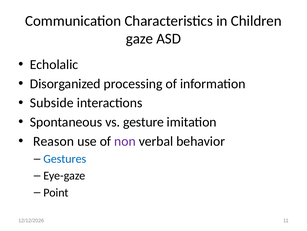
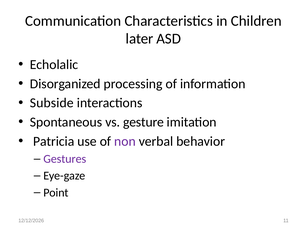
gaze: gaze -> later
Reason: Reason -> Patricia
Gestures colour: blue -> purple
